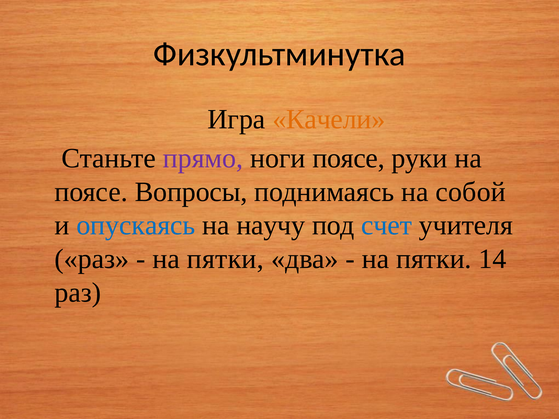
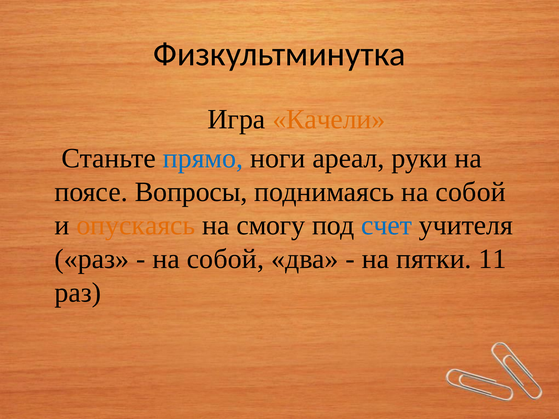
прямо colour: purple -> blue
ноги поясе: поясе -> ареал
опускаясь colour: blue -> orange
научу: научу -> смогу
пятки at (225, 259): пятки -> собой
14: 14 -> 11
